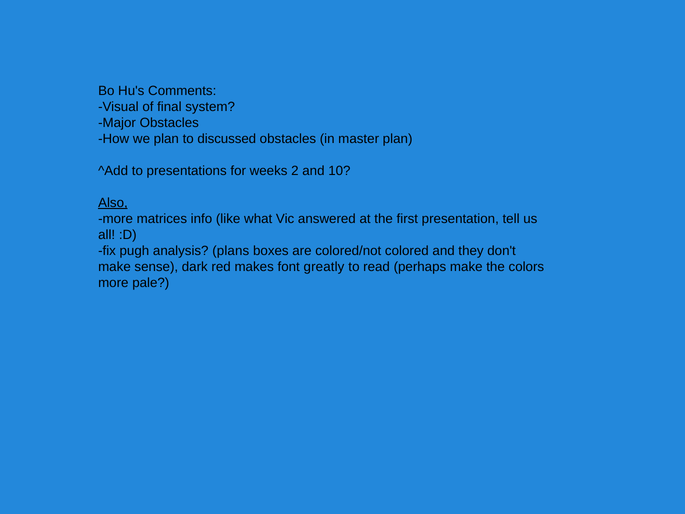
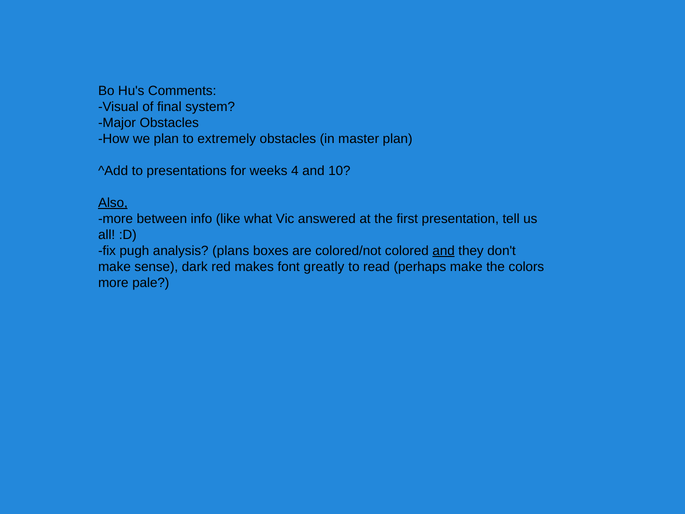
discussed: discussed -> extremely
2: 2 -> 4
matrices: matrices -> between
and at (444, 251) underline: none -> present
